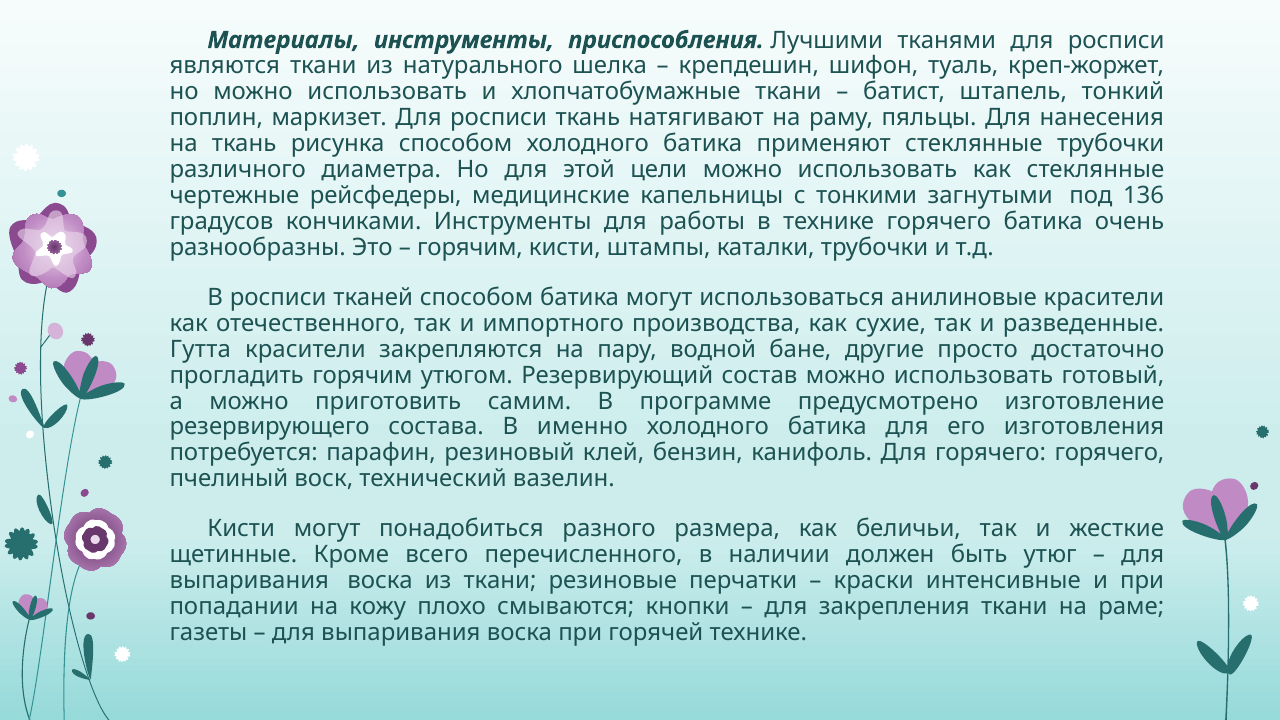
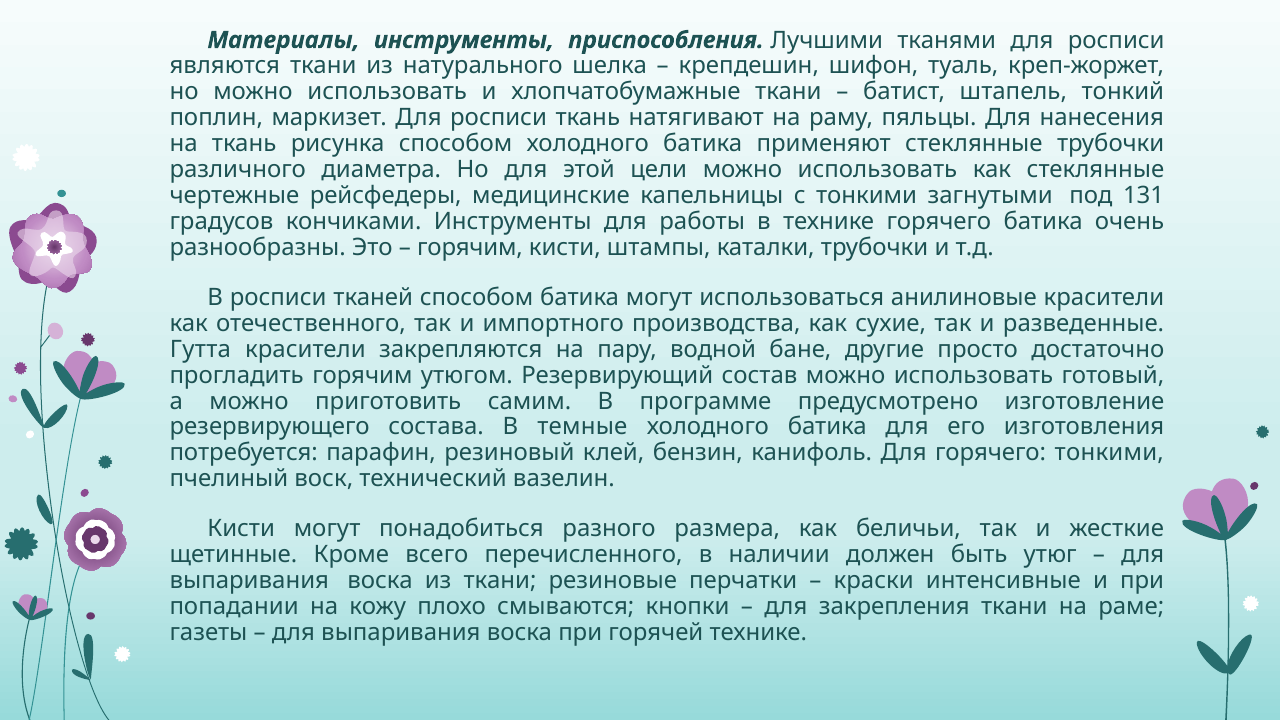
136: 136 -> 131
именно: именно -> темные
горячего горячего: горячего -> тонкими
